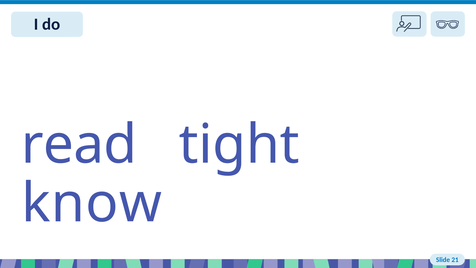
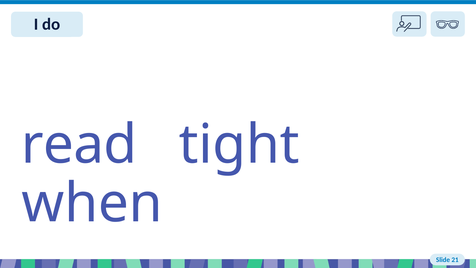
know: know -> when
